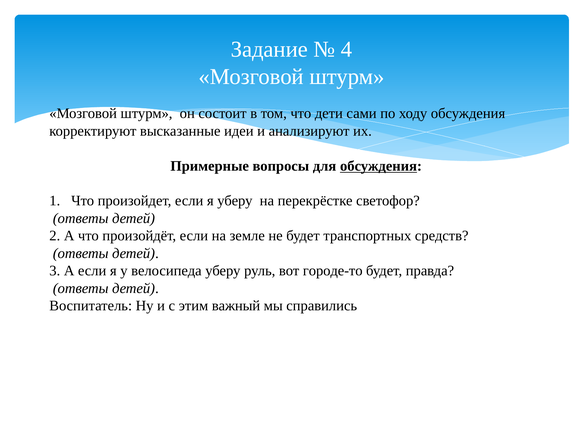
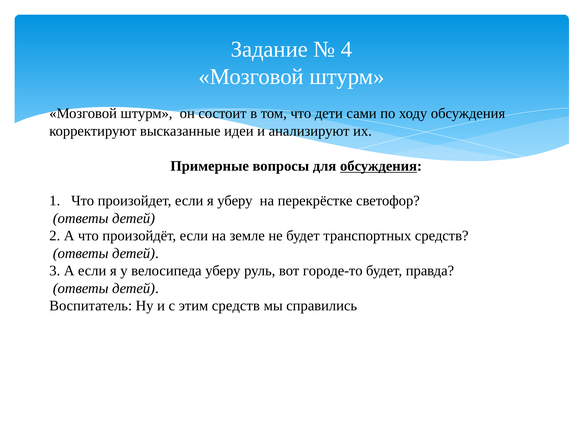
этим важный: важный -> средств
